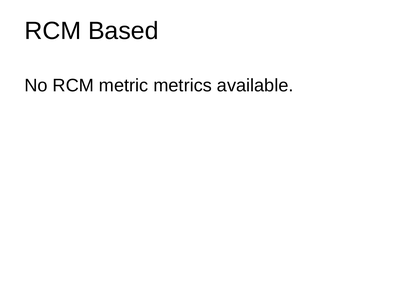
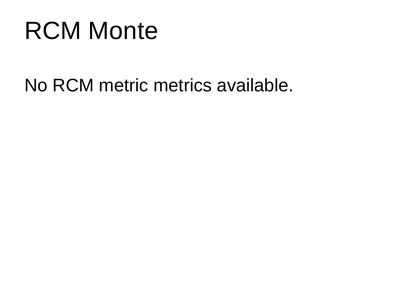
Based: Based -> Monte
